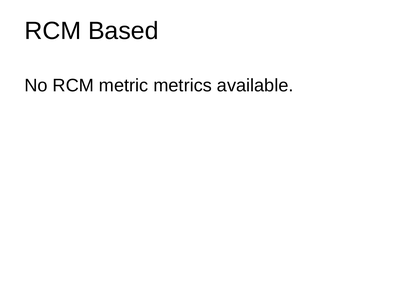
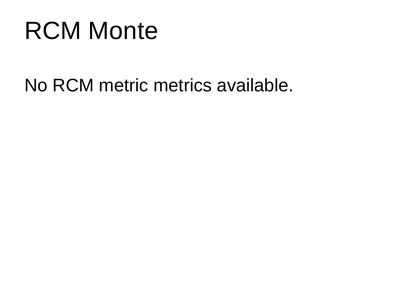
Based: Based -> Monte
